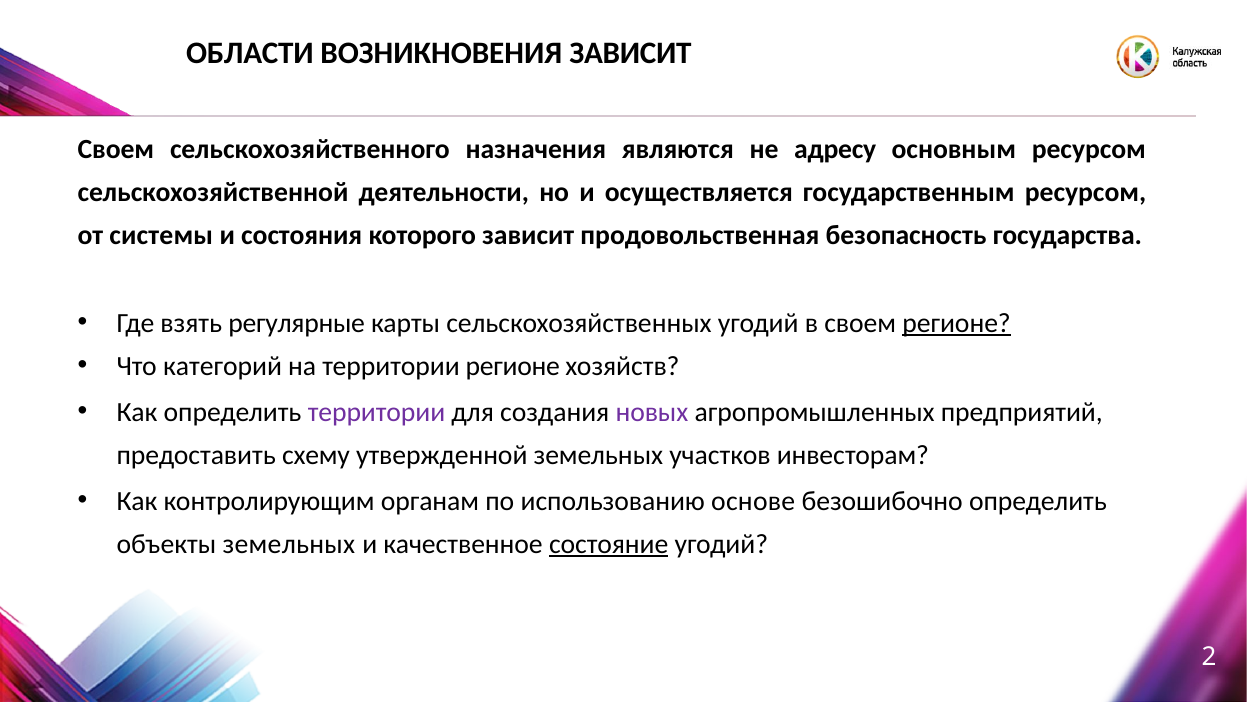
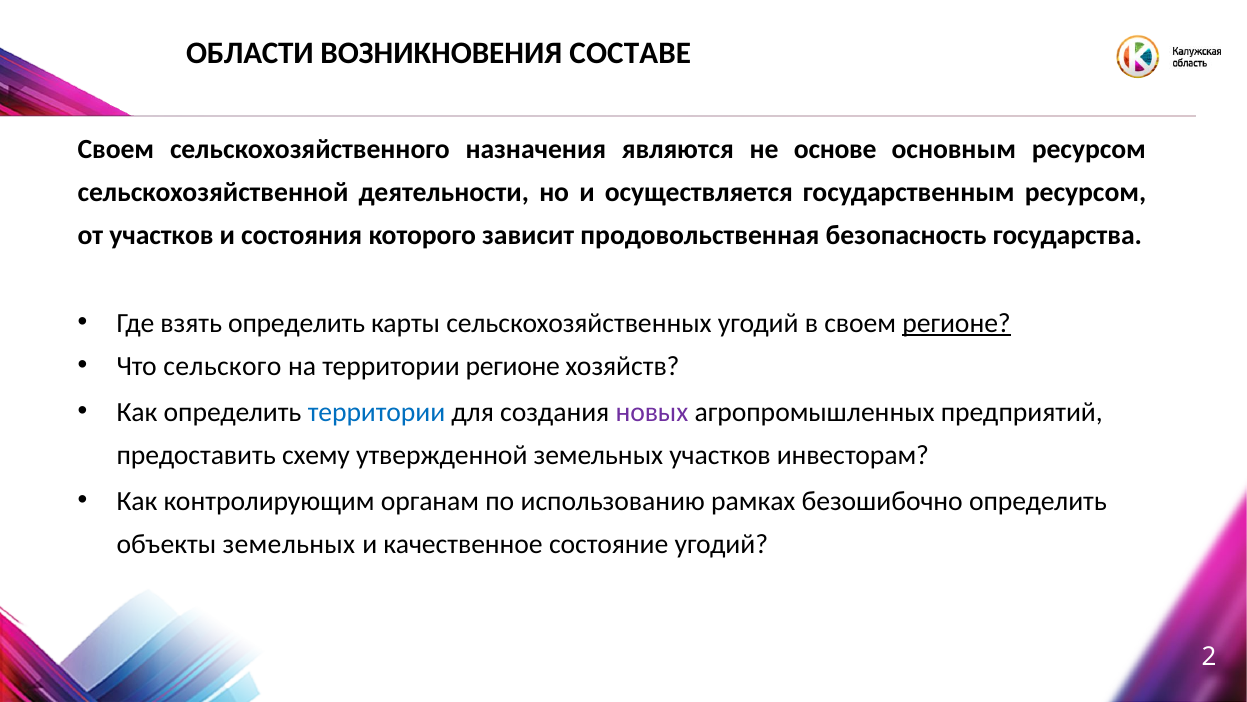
ВОЗНИКНОВЕНИЯ ЗАВИСИТ: ЗАВИСИТ -> СОСТАВЕ
адресу: адресу -> основе
от системы: системы -> участков
взять регулярные: регулярные -> определить
категорий: категорий -> сельского
территории at (376, 412) colour: purple -> blue
основе: основе -> рамках
состояние underline: present -> none
